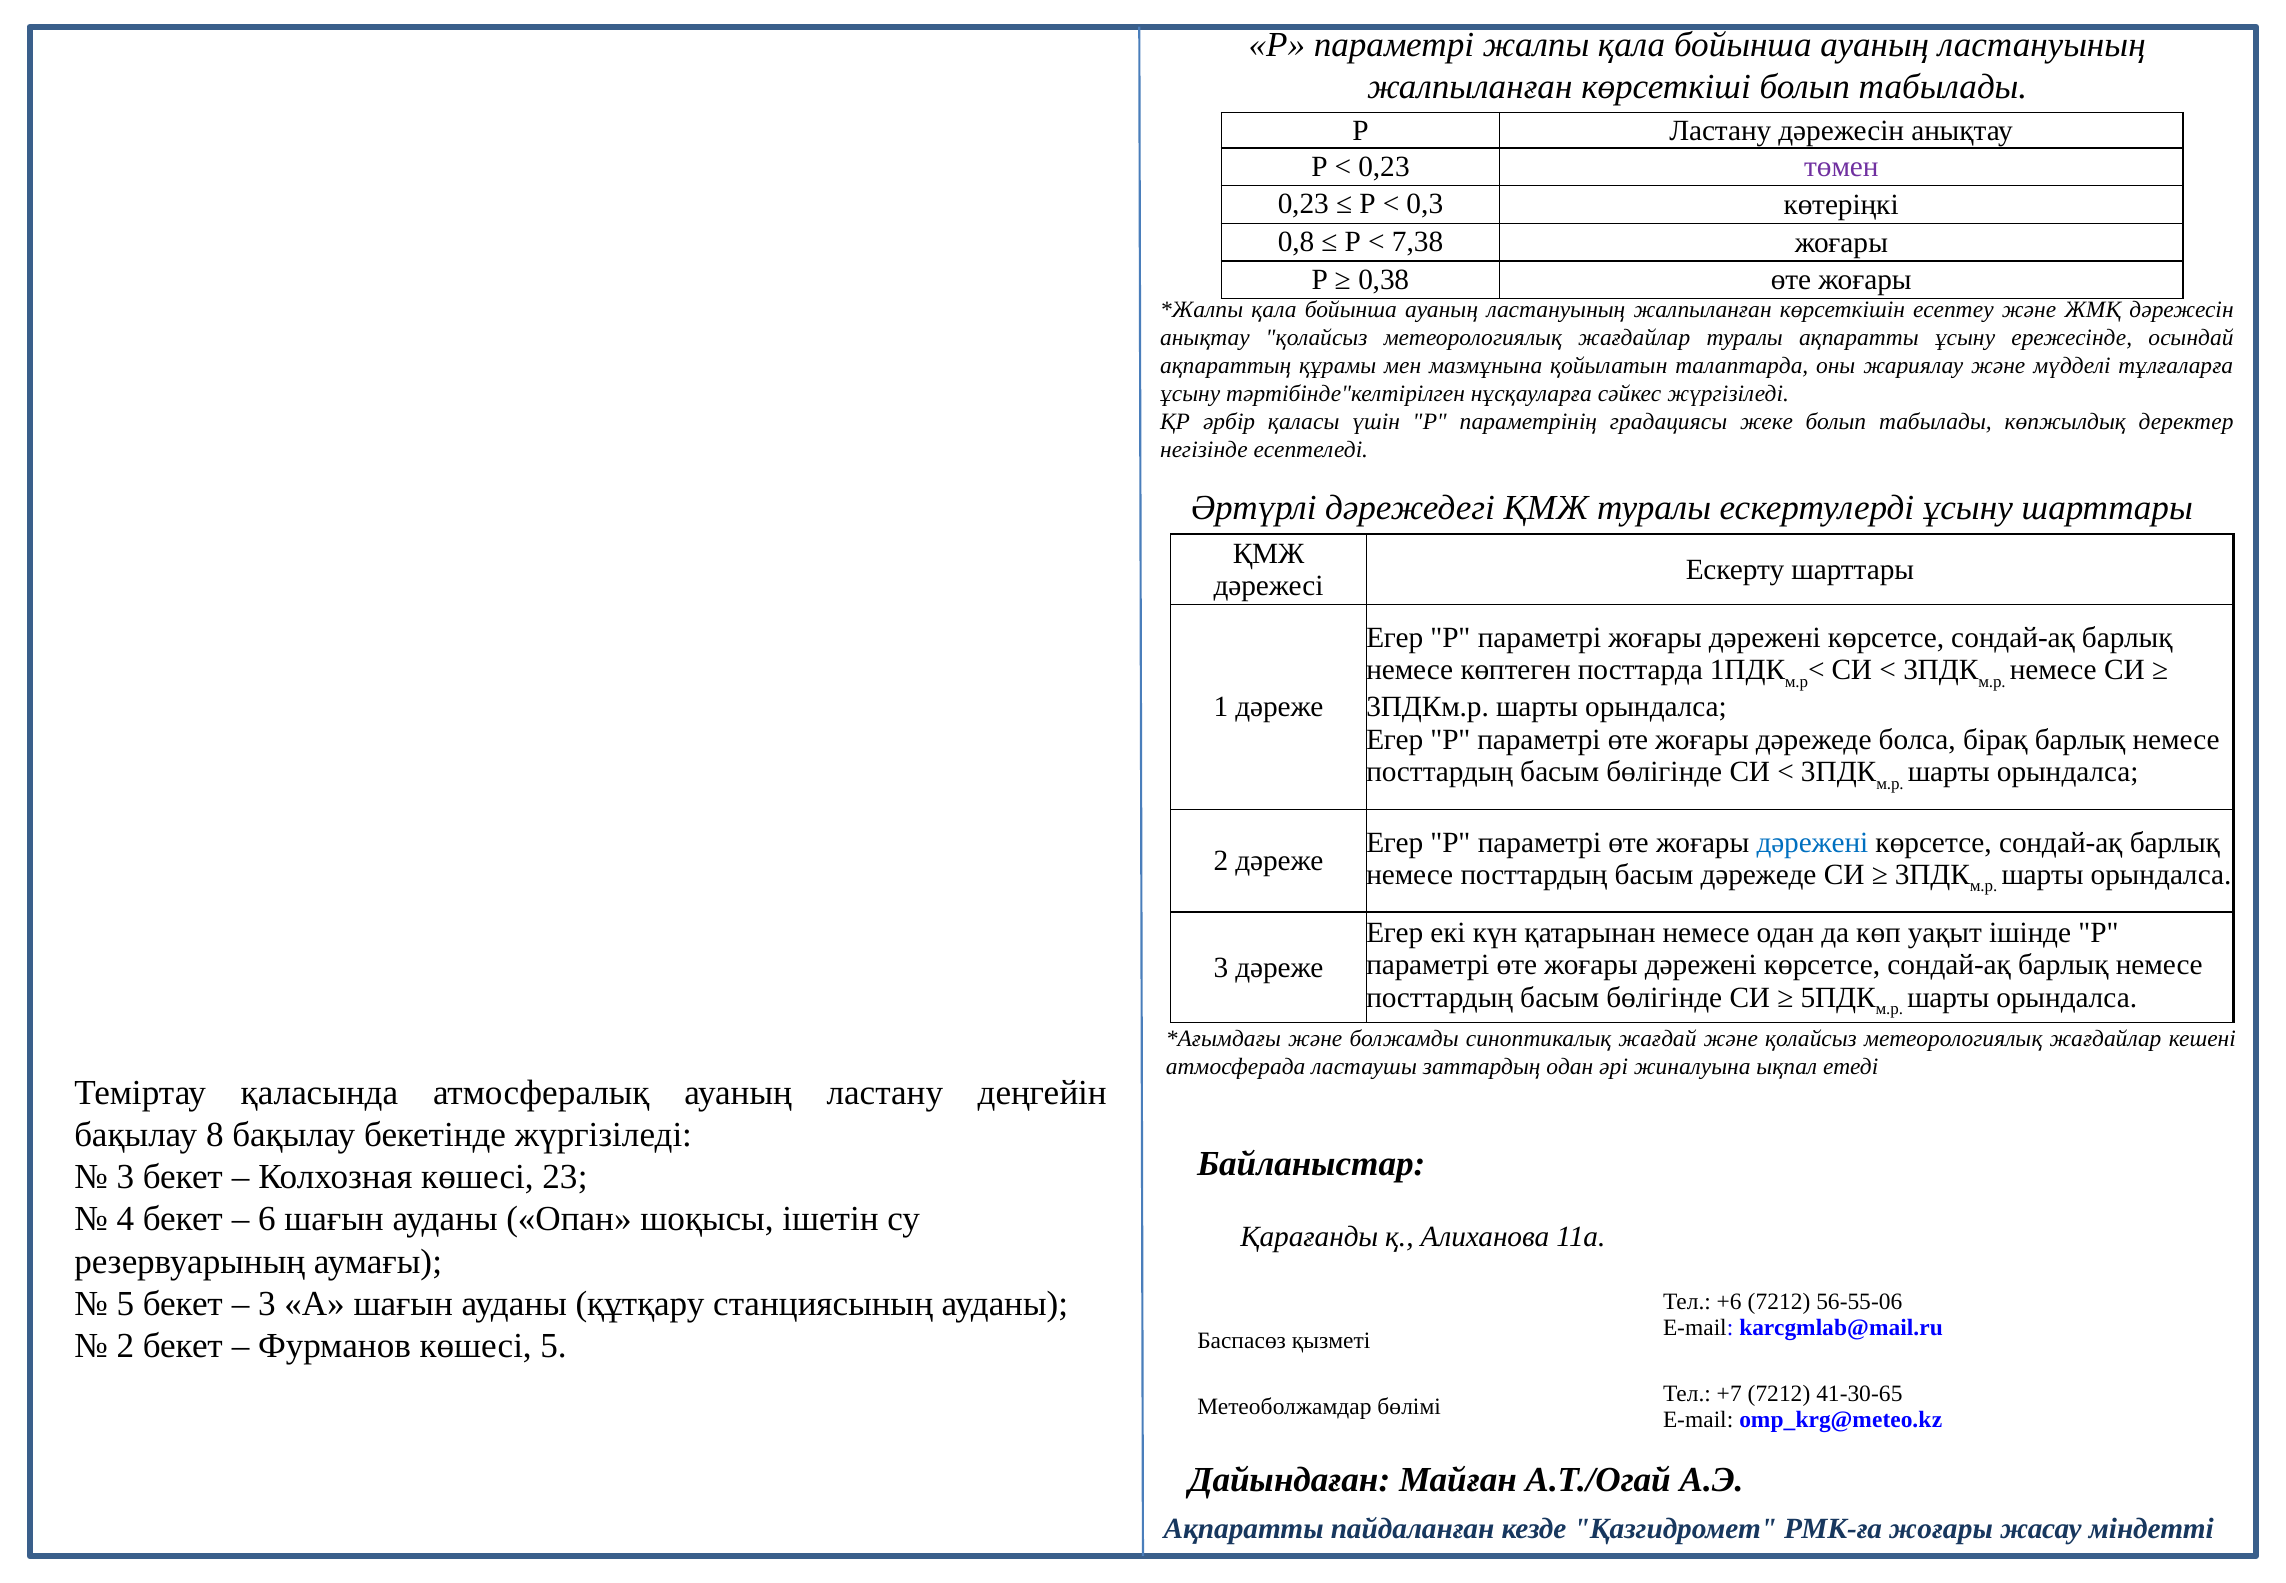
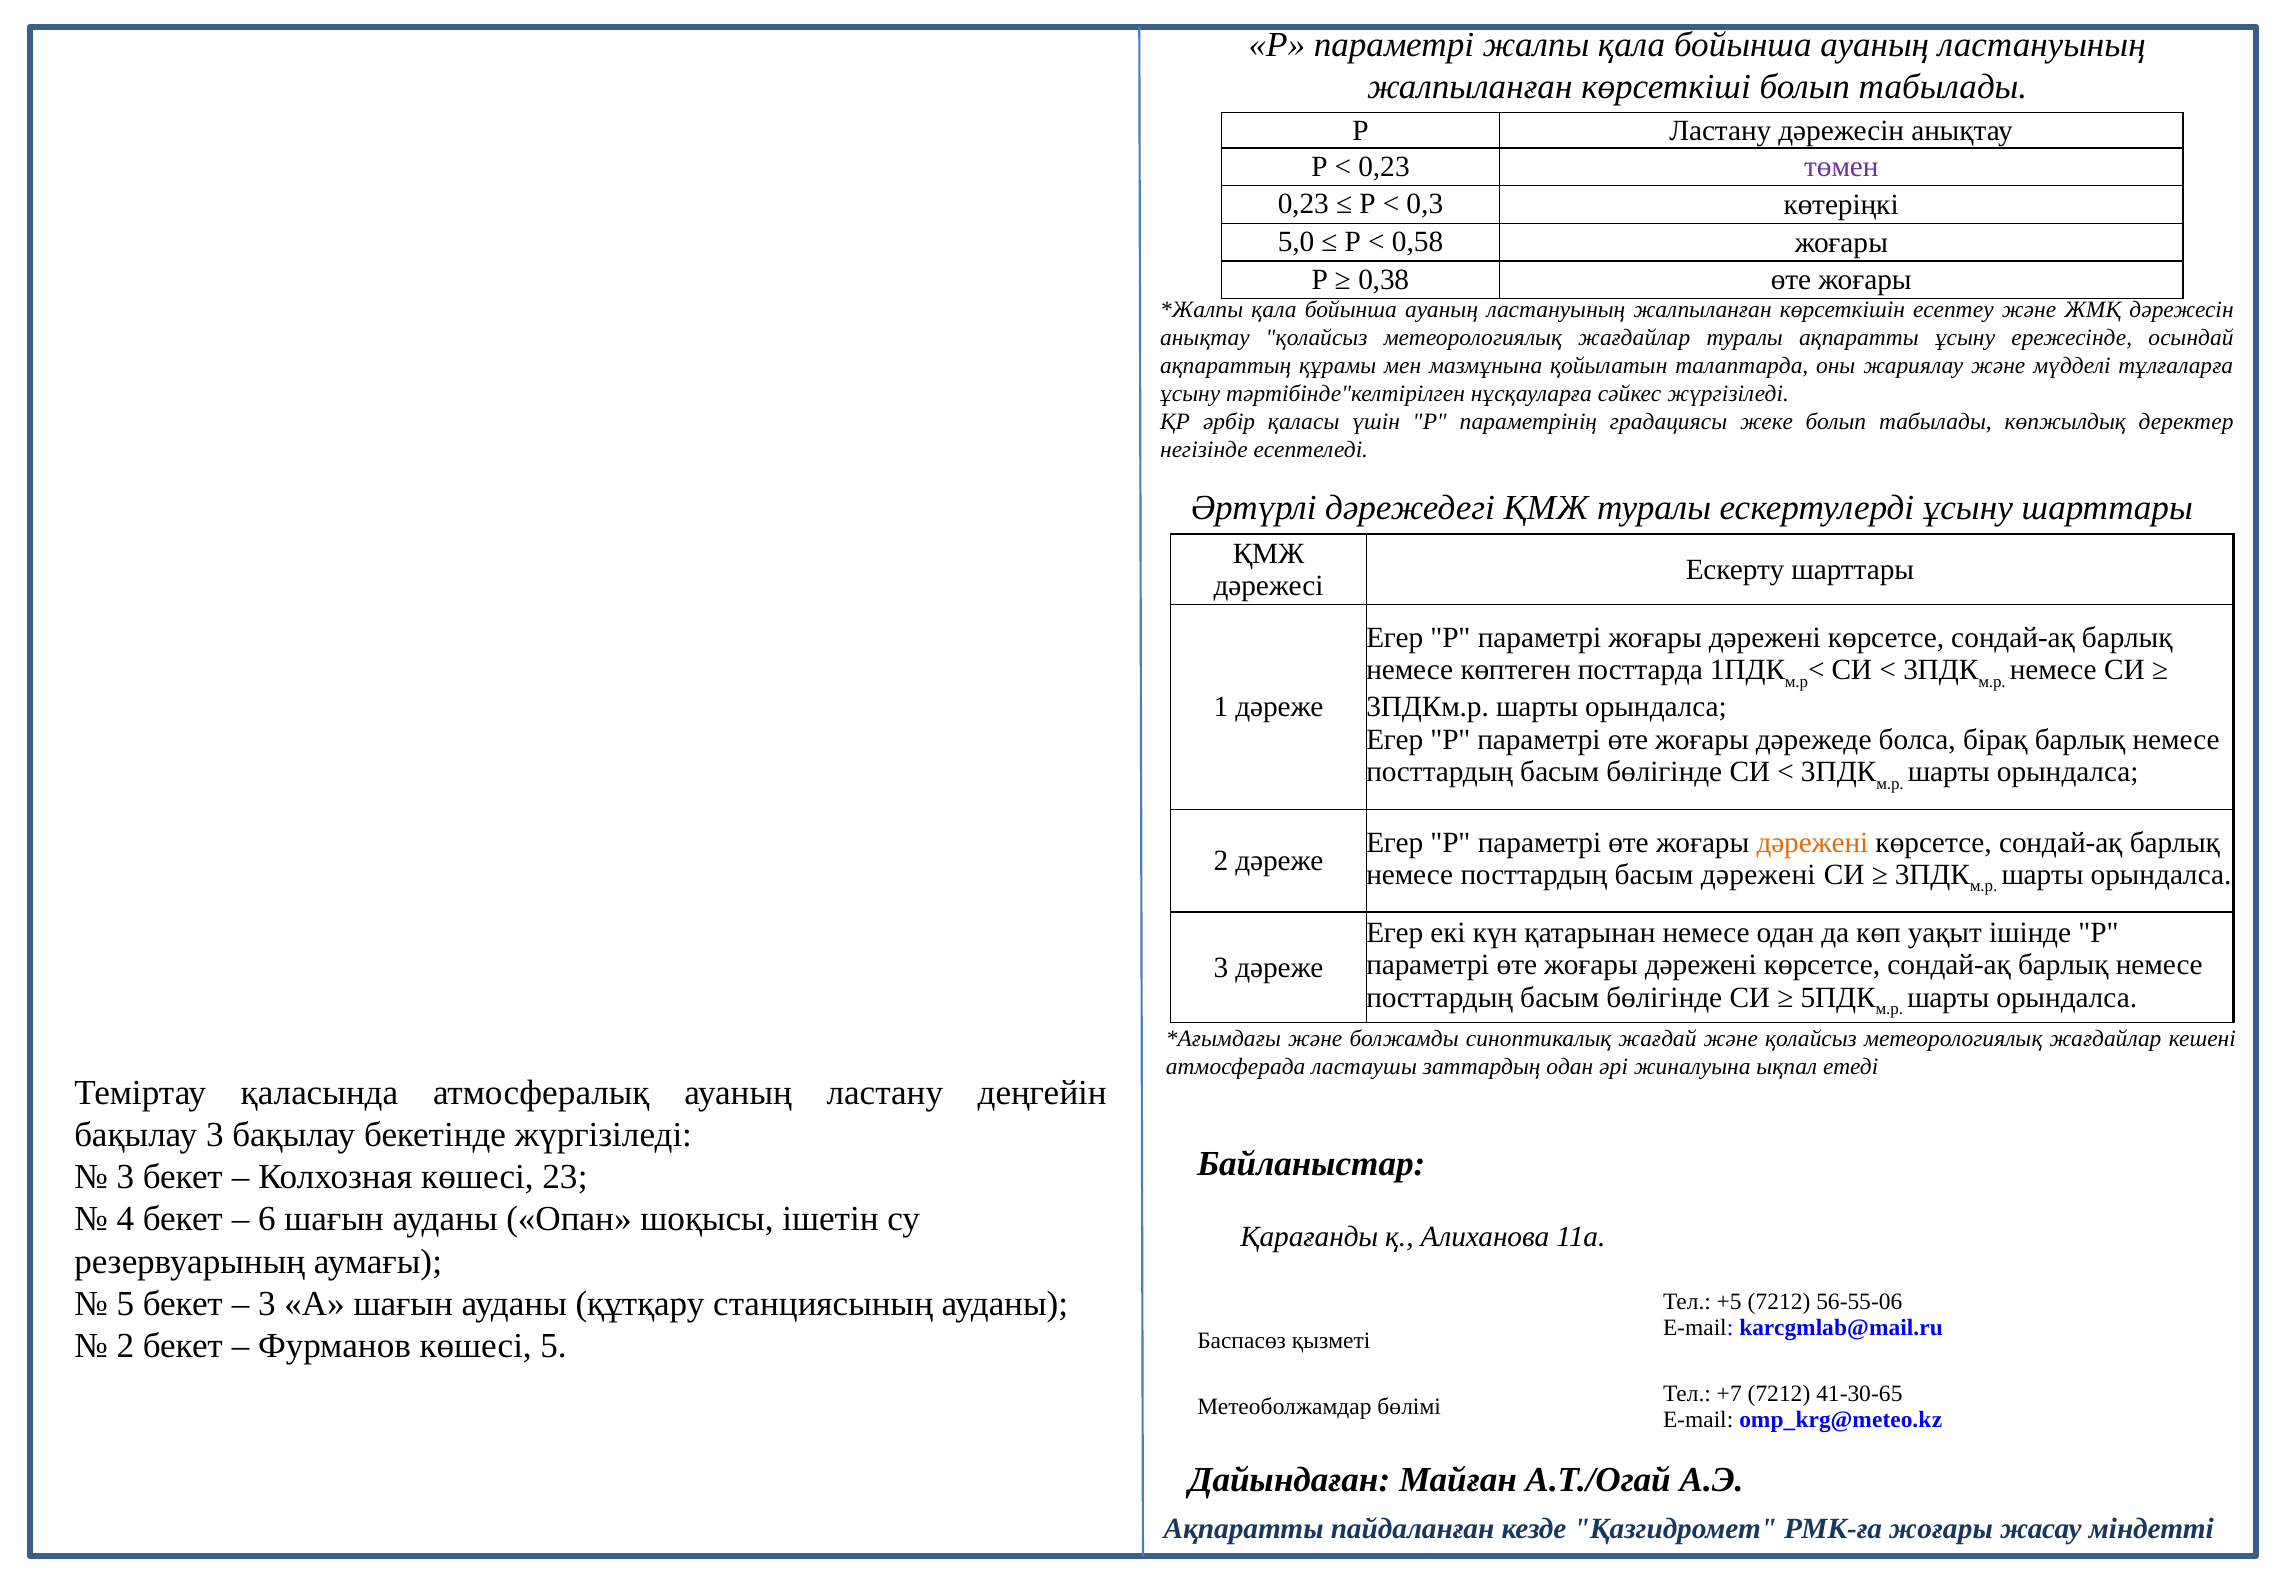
0,8: 0,8 -> 5,0
7,38: 7,38 -> 0,58
дәрежені at (1812, 842) colour: blue -> orange
басым дәрежеде: дәрежеде -> дәрежені
бақылау 8: 8 -> 3
+6: +6 -> +5
